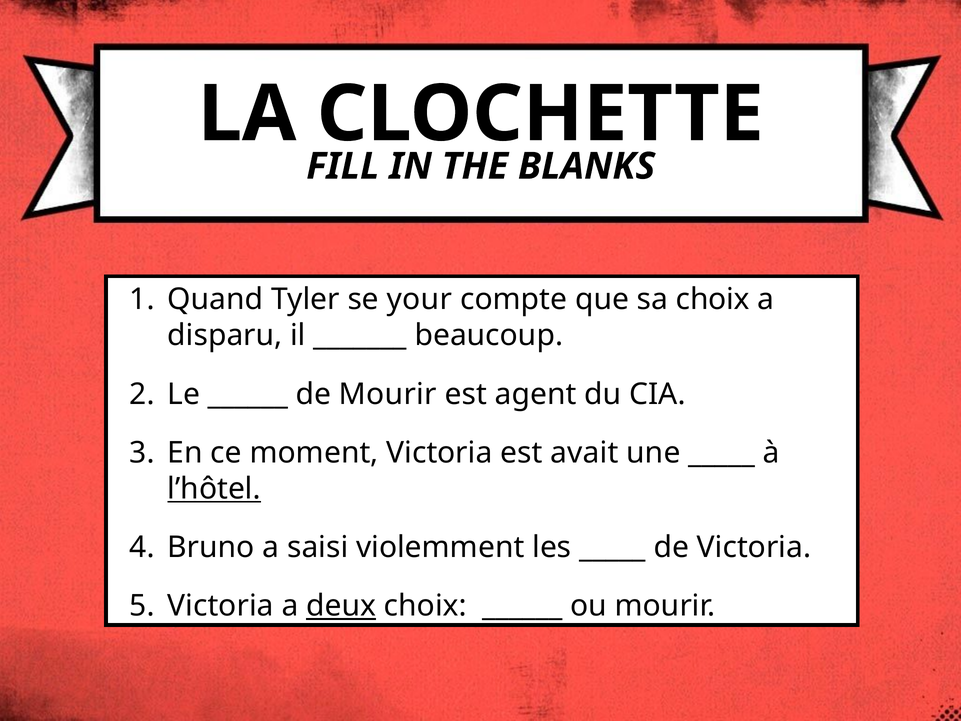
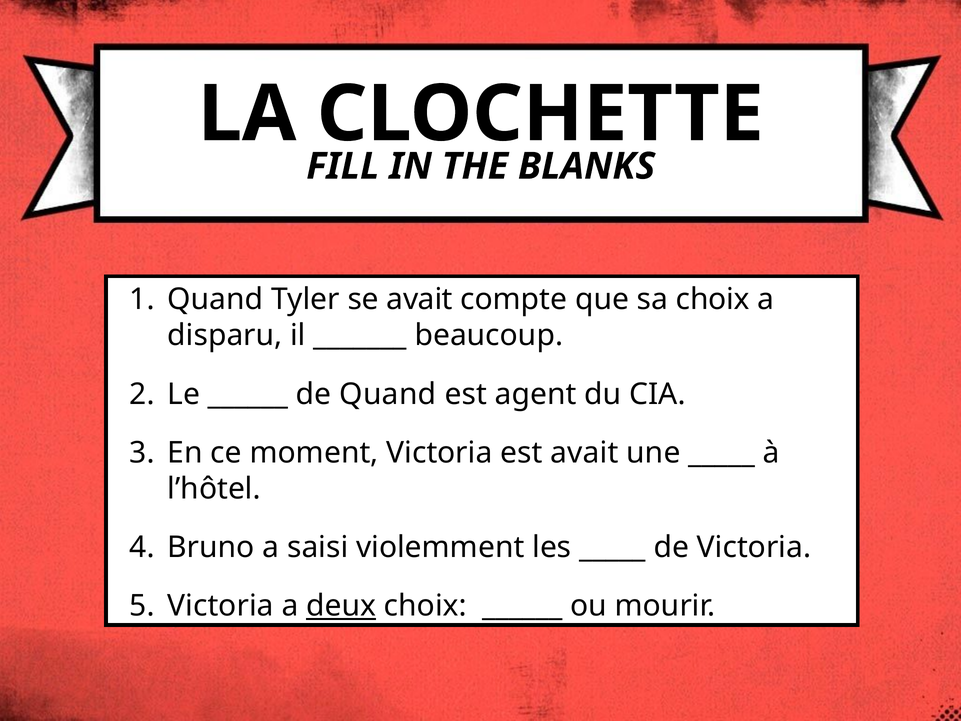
se your: your -> avait
de Mourir: Mourir -> Quand
l’hôtel underline: present -> none
